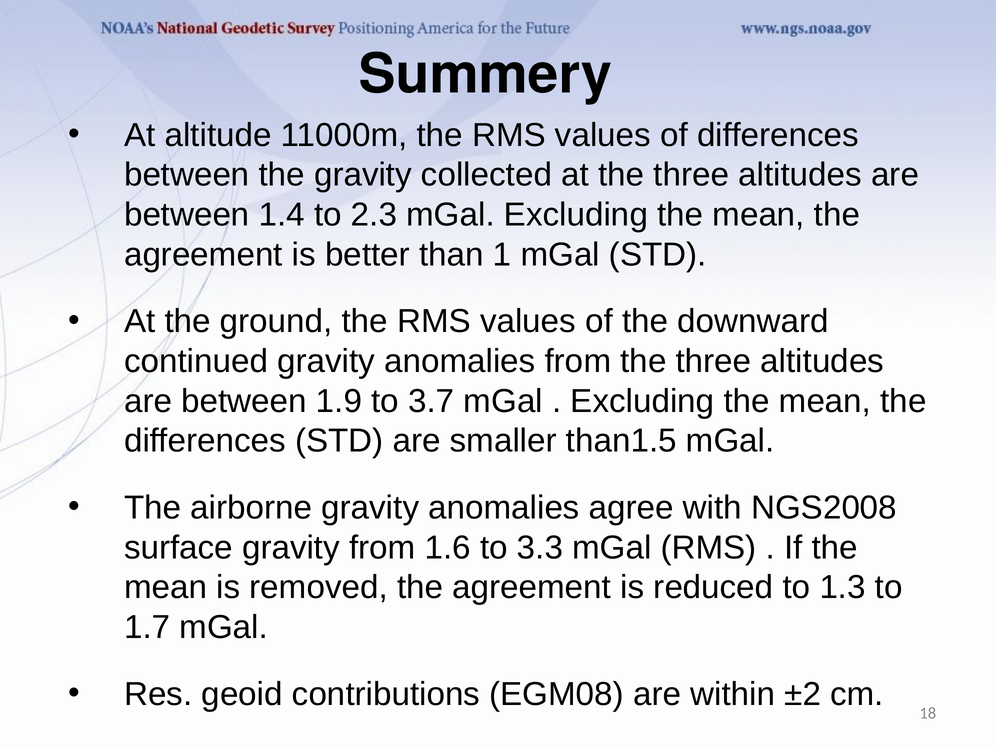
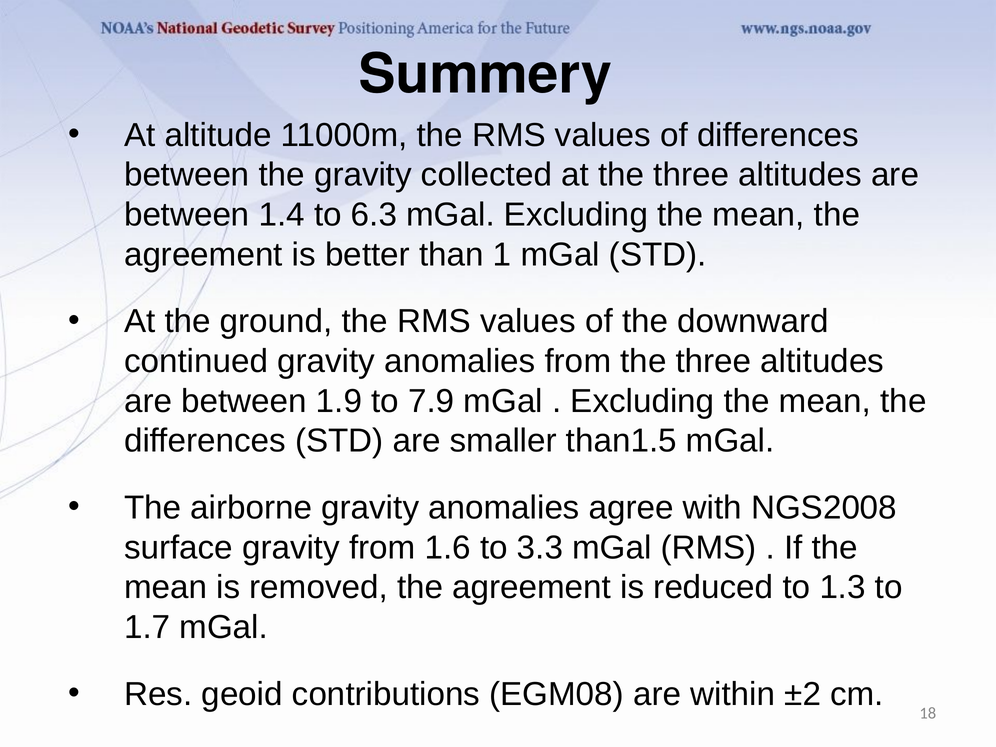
2.3: 2.3 -> 6.3
3.7: 3.7 -> 7.9
